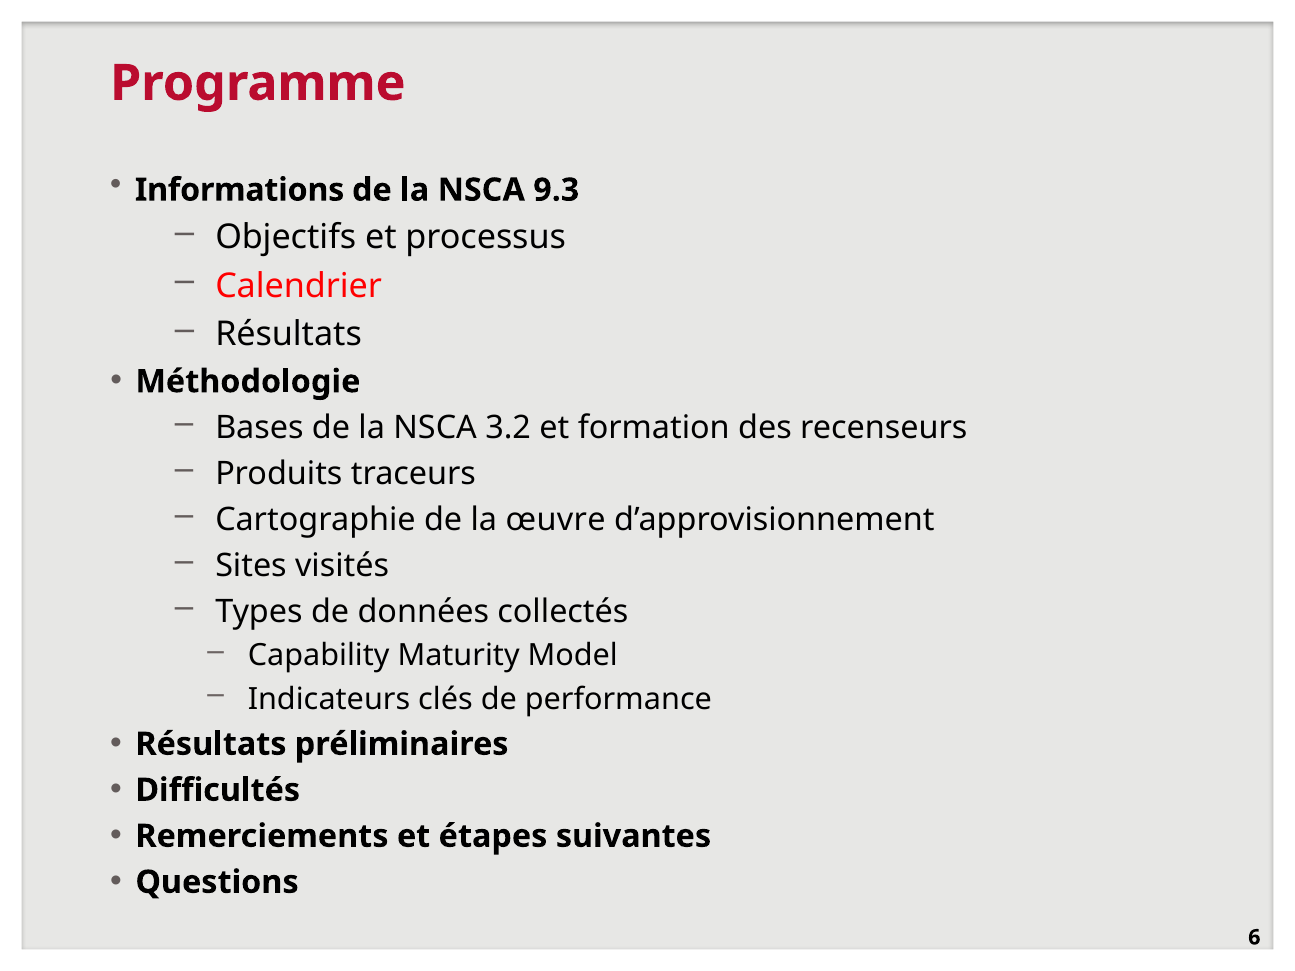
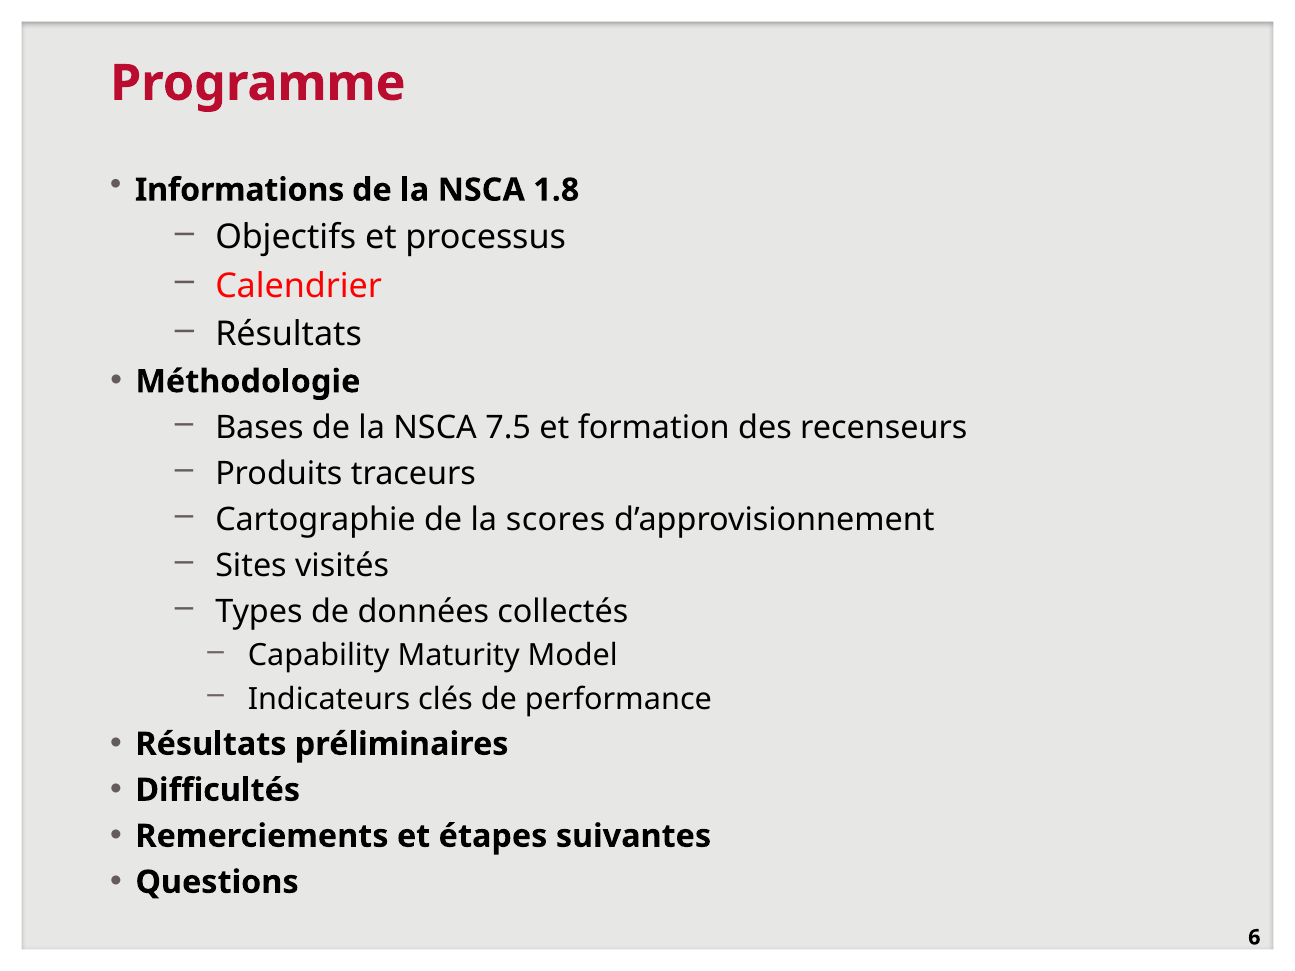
9.3: 9.3 -> 1.8
3.2: 3.2 -> 7.5
œuvre: œuvre -> scores
